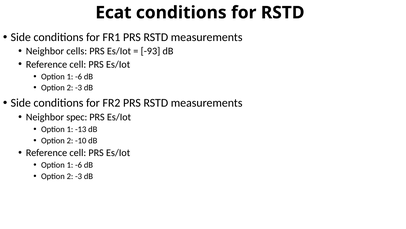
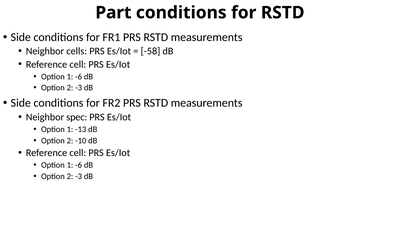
Ecat: Ecat -> Part
-93: -93 -> -58
